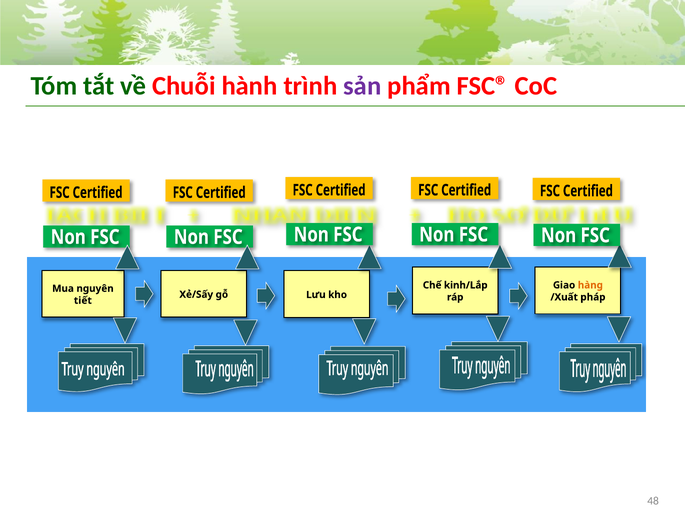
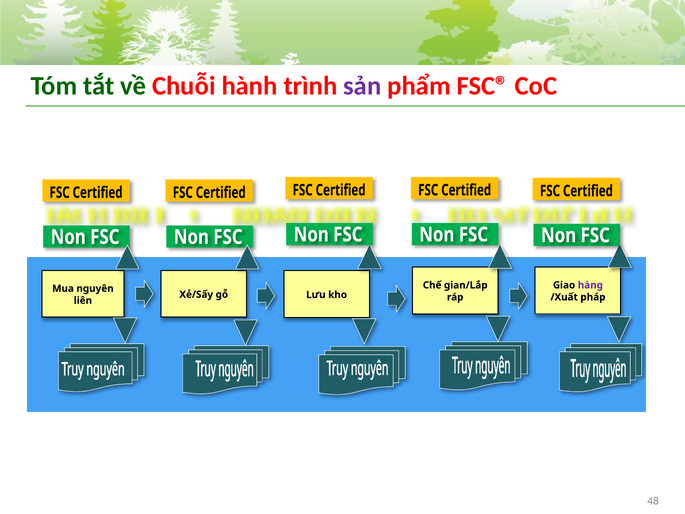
hàng colour: orange -> purple
kinh/Lắp: kinh/Lắp -> gian/Lắp
tiết: tiết -> liên
